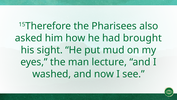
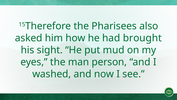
lecture: lecture -> person
